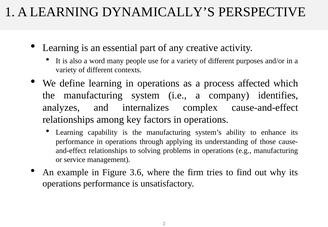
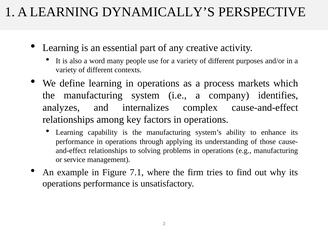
affected: affected -> markets
3.6: 3.6 -> 7.1
